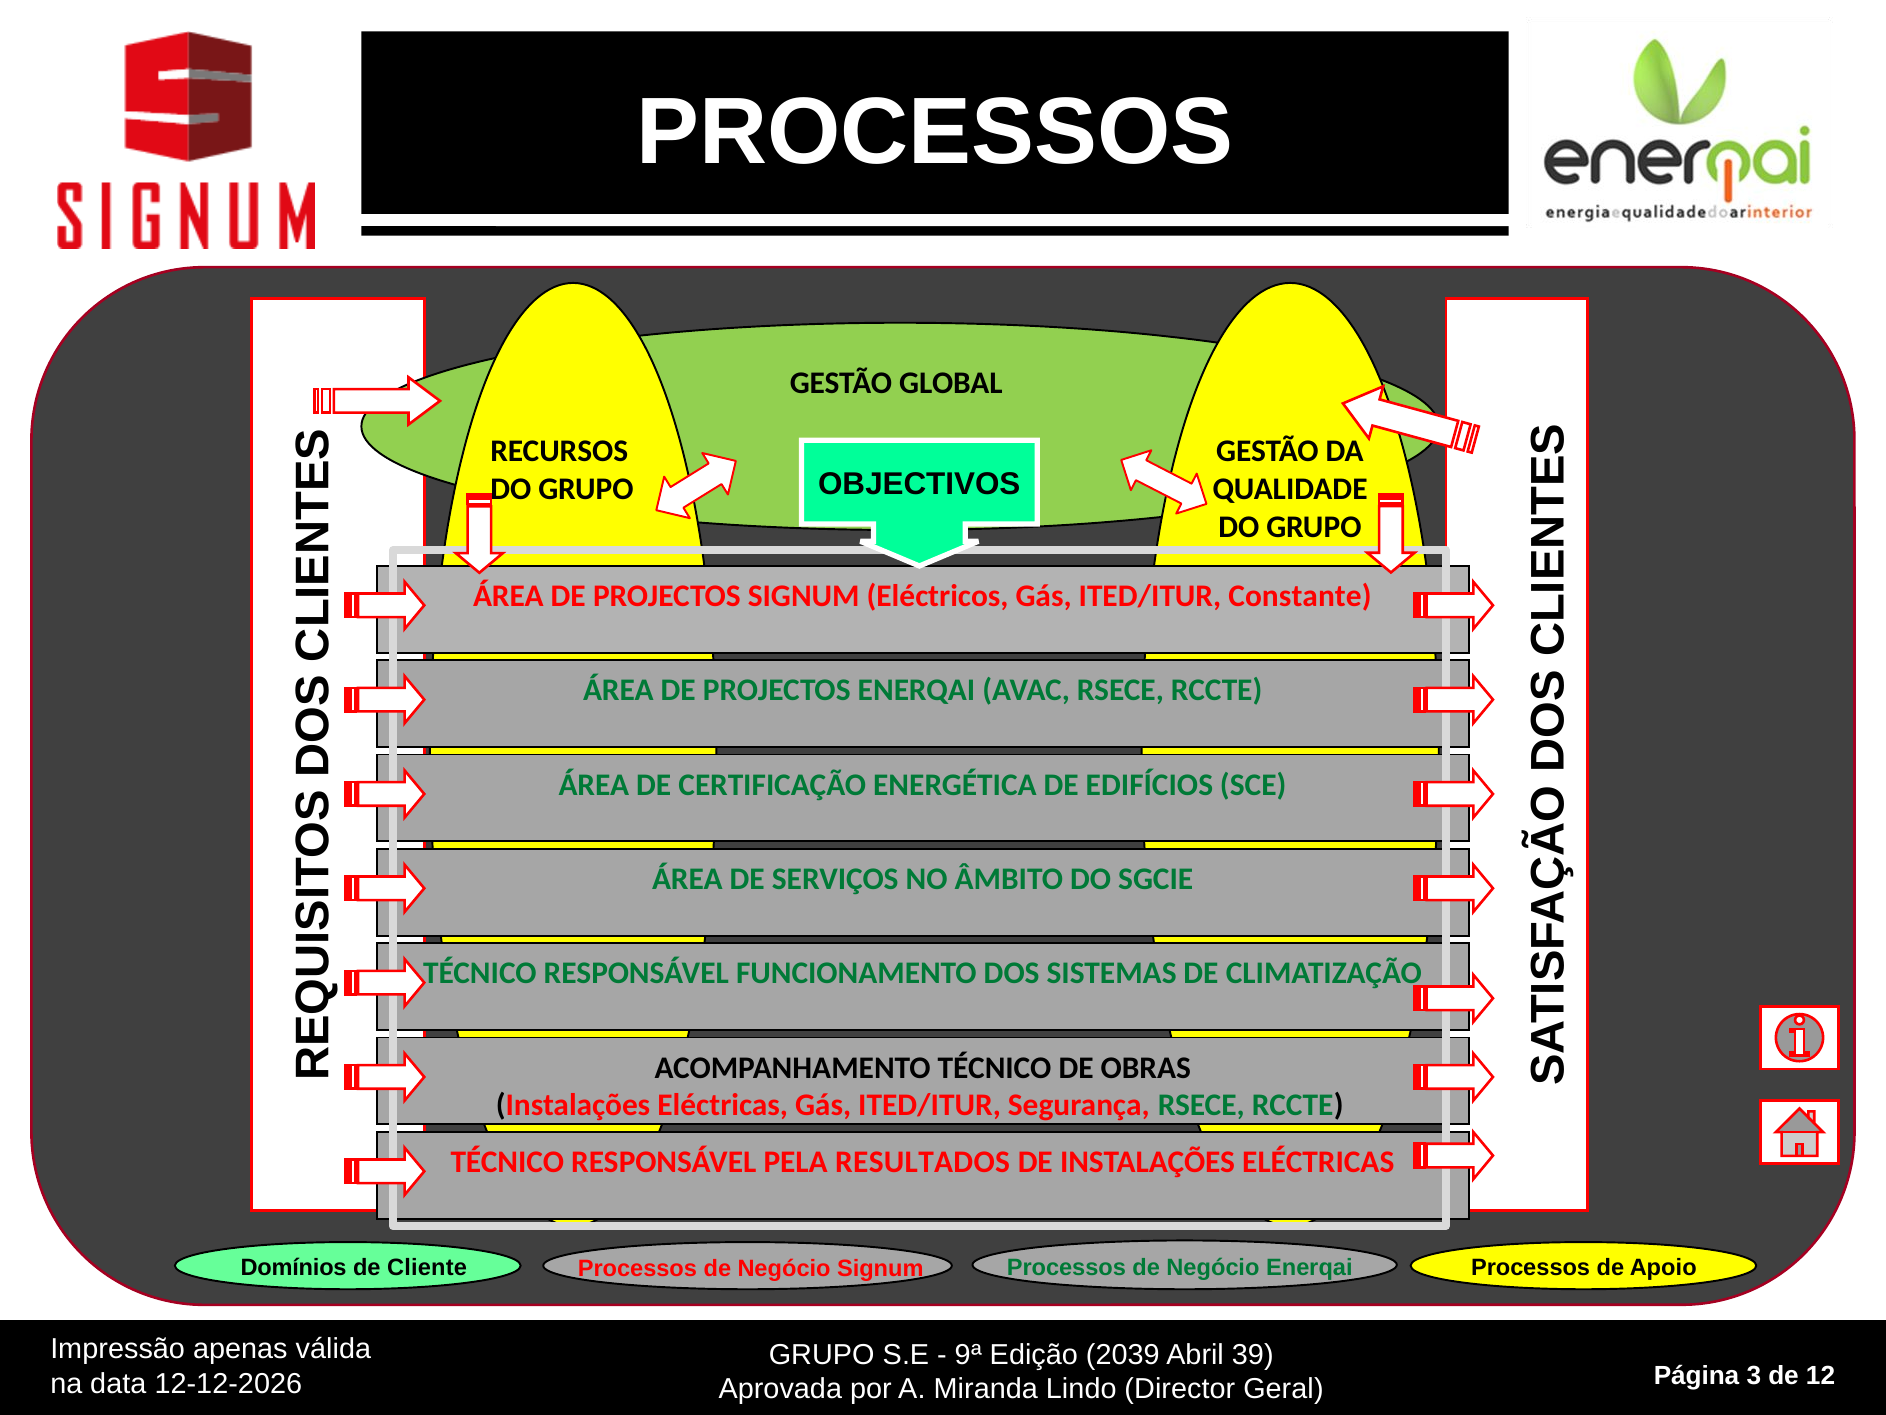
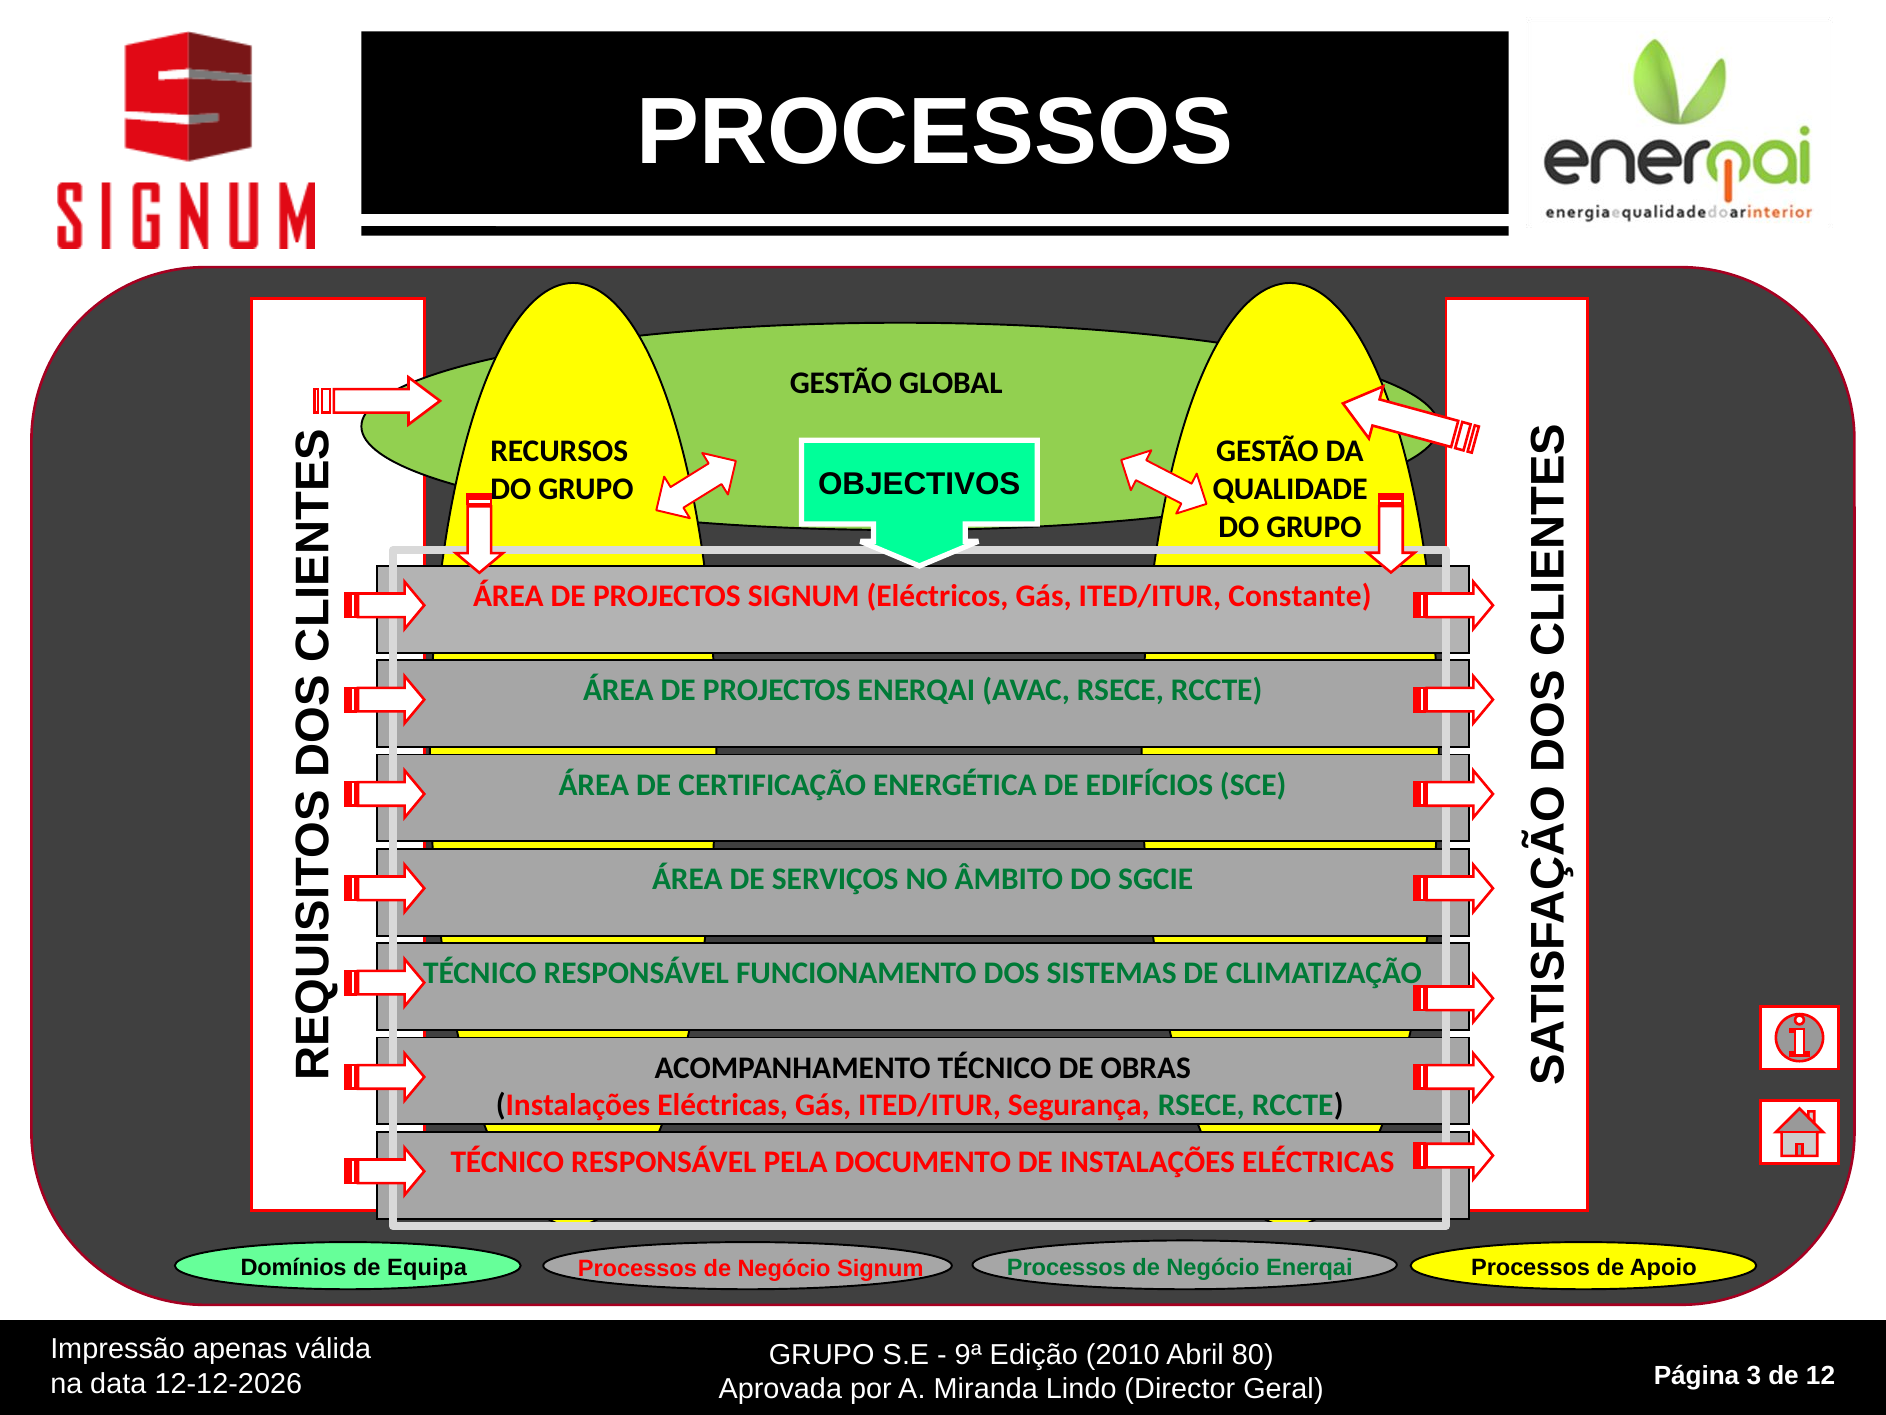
RESULTADOS: RESULTADOS -> DOCUMENTO
Cliente: Cliente -> Equipa
2039: 2039 -> 2010
39: 39 -> 80
